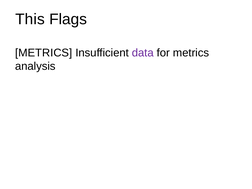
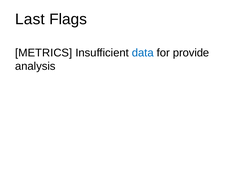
This: This -> Last
data colour: purple -> blue
for metrics: metrics -> provide
